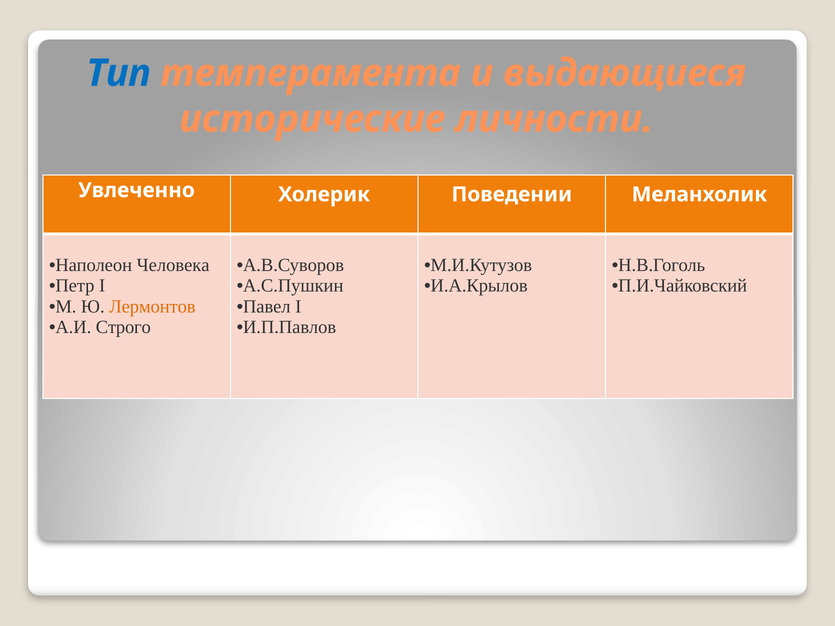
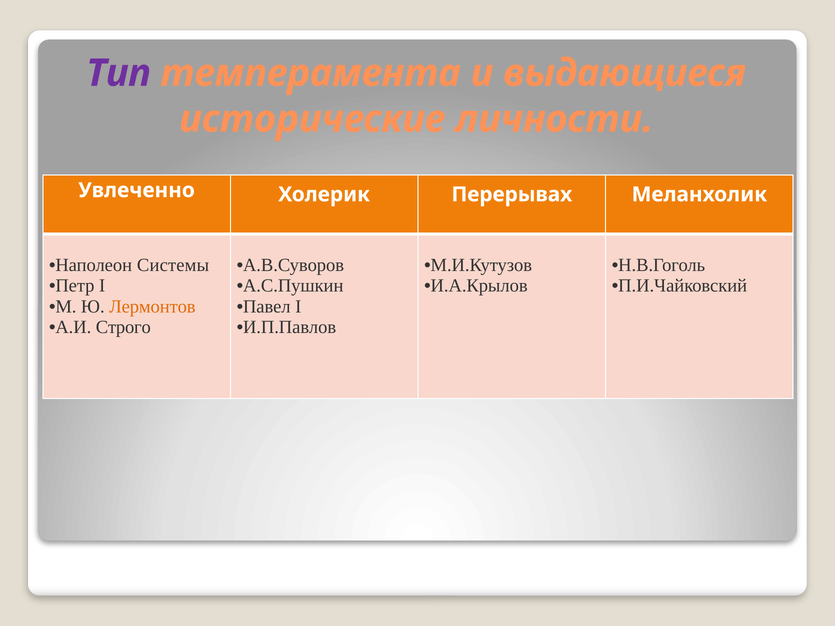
Тип colour: blue -> purple
Поведении: Поведении -> Перерывах
Человека: Человека -> Системы
